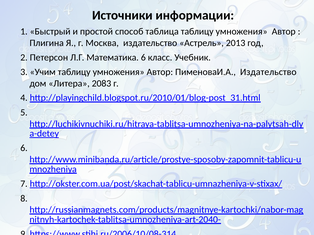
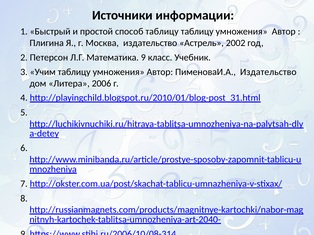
способ таблица: таблица -> таблицу
2013: 2013 -> 2002
Математика 6: 6 -> 9
2083: 2083 -> 2006
